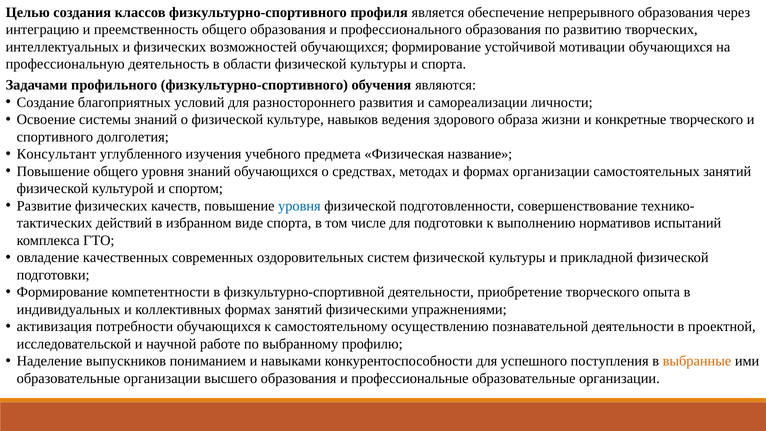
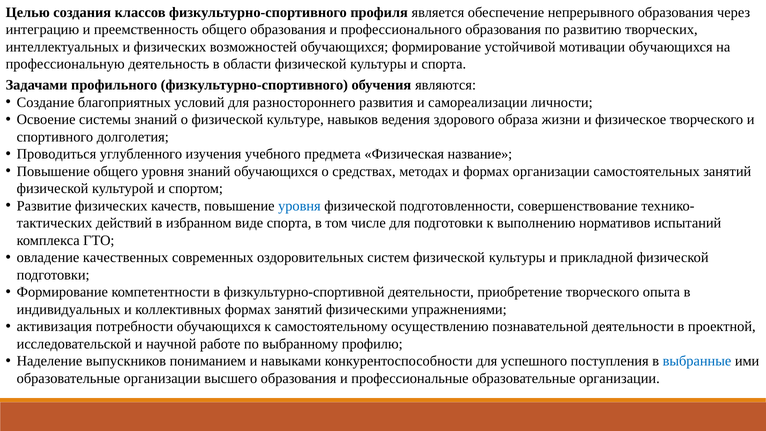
конкретные: конкретные -> физическое
Консультант: Консультант -> Проводиться
выбранные colour: orange -> blue
